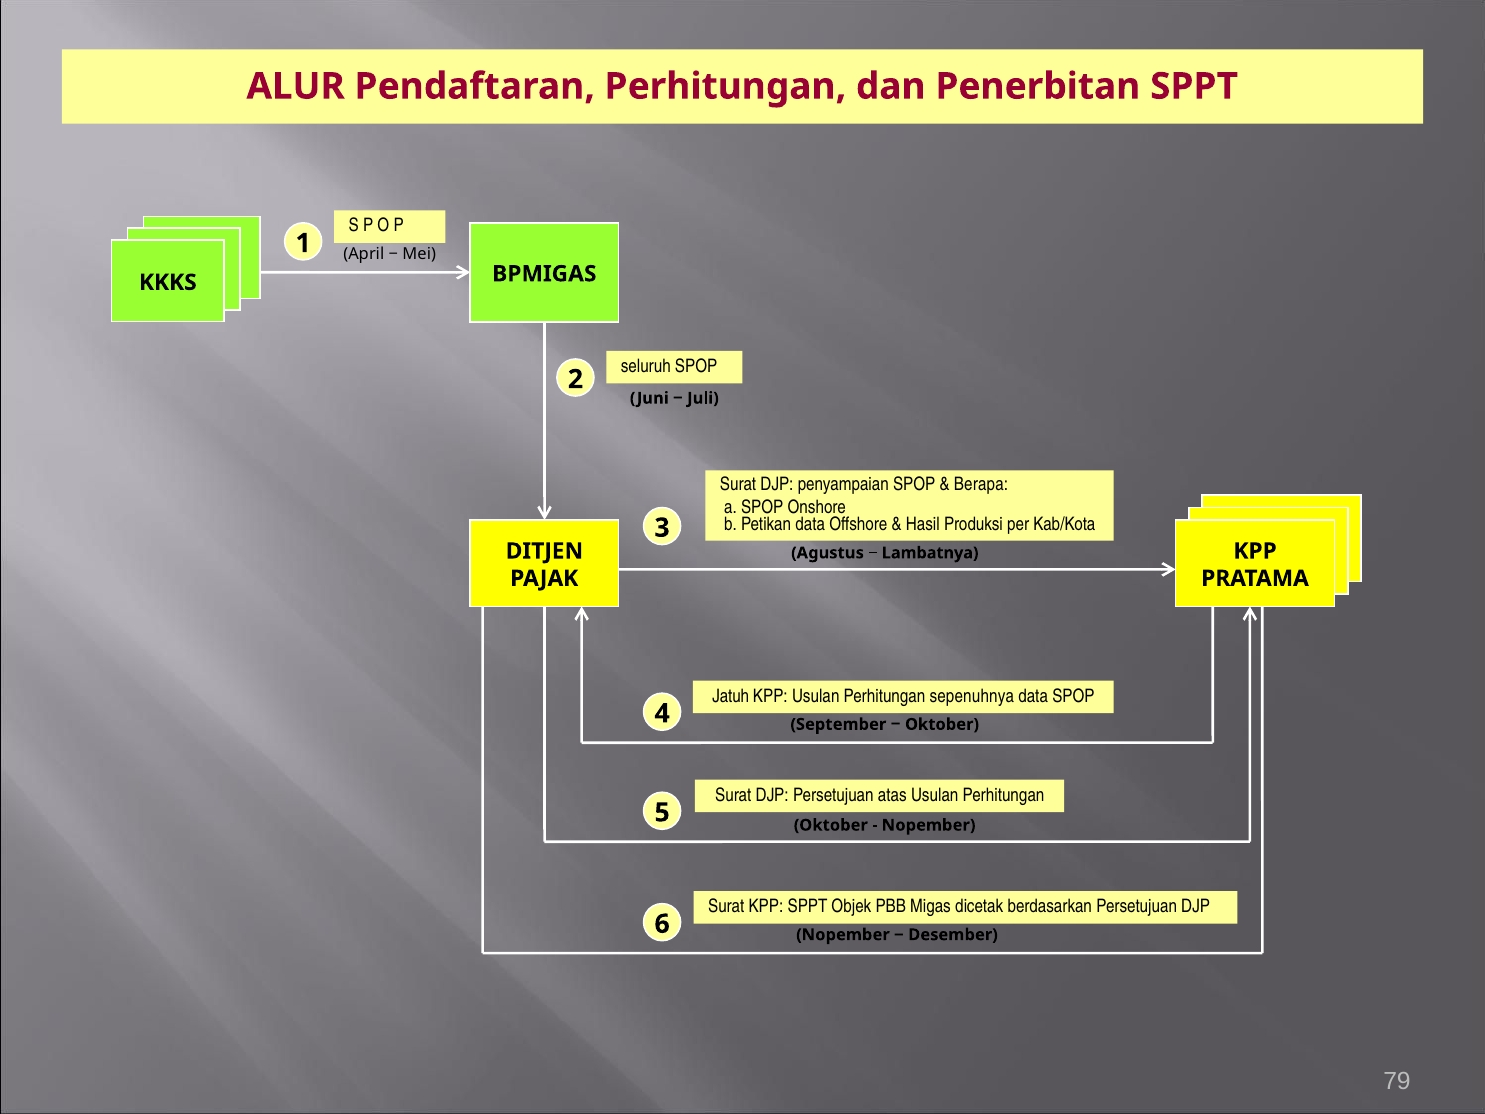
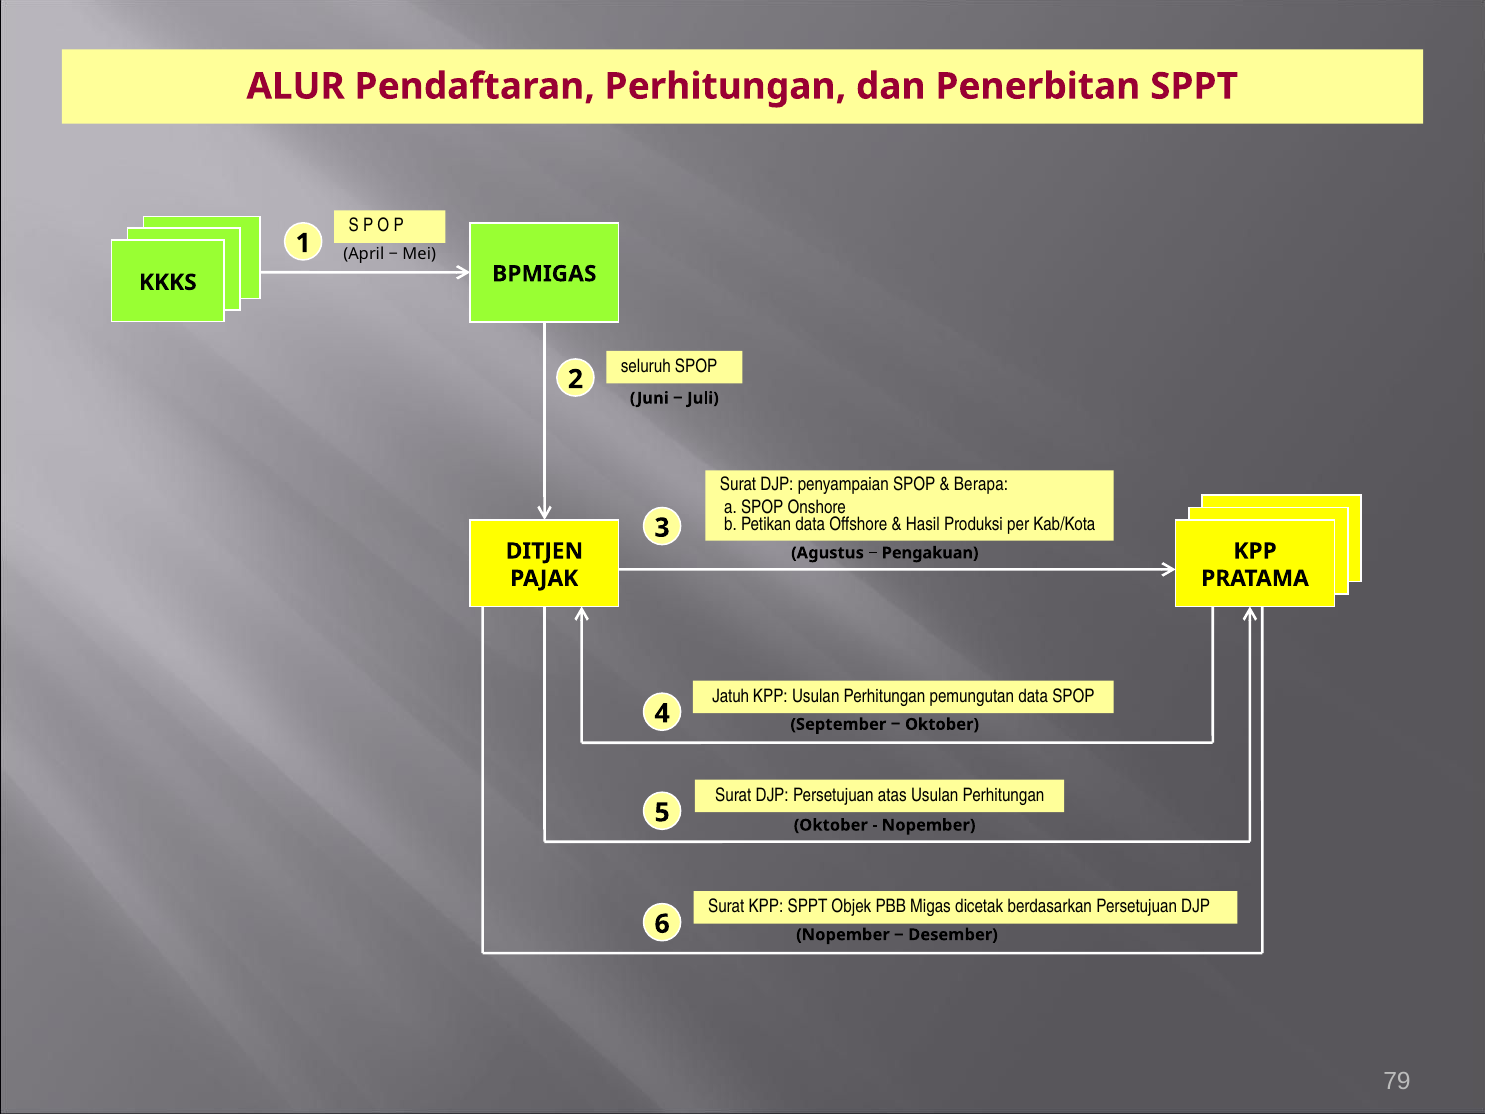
Lambatnya: Lambatnya -> Pengakuan
sepenuhnya: sepenuhnya -> pemungutan
